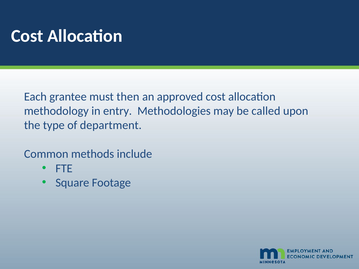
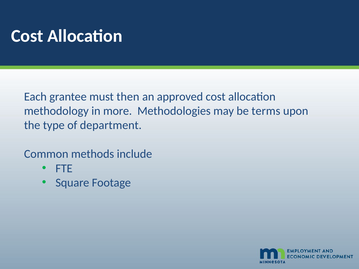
entry: entry -> more
called: called -> terms
